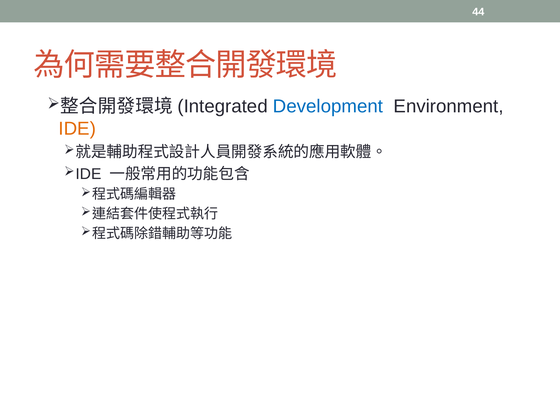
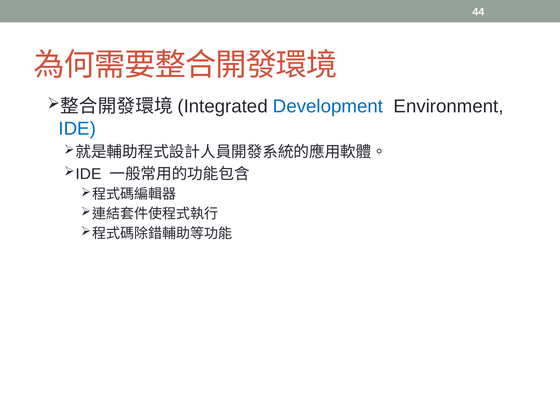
IDE colour: orange -> blue
